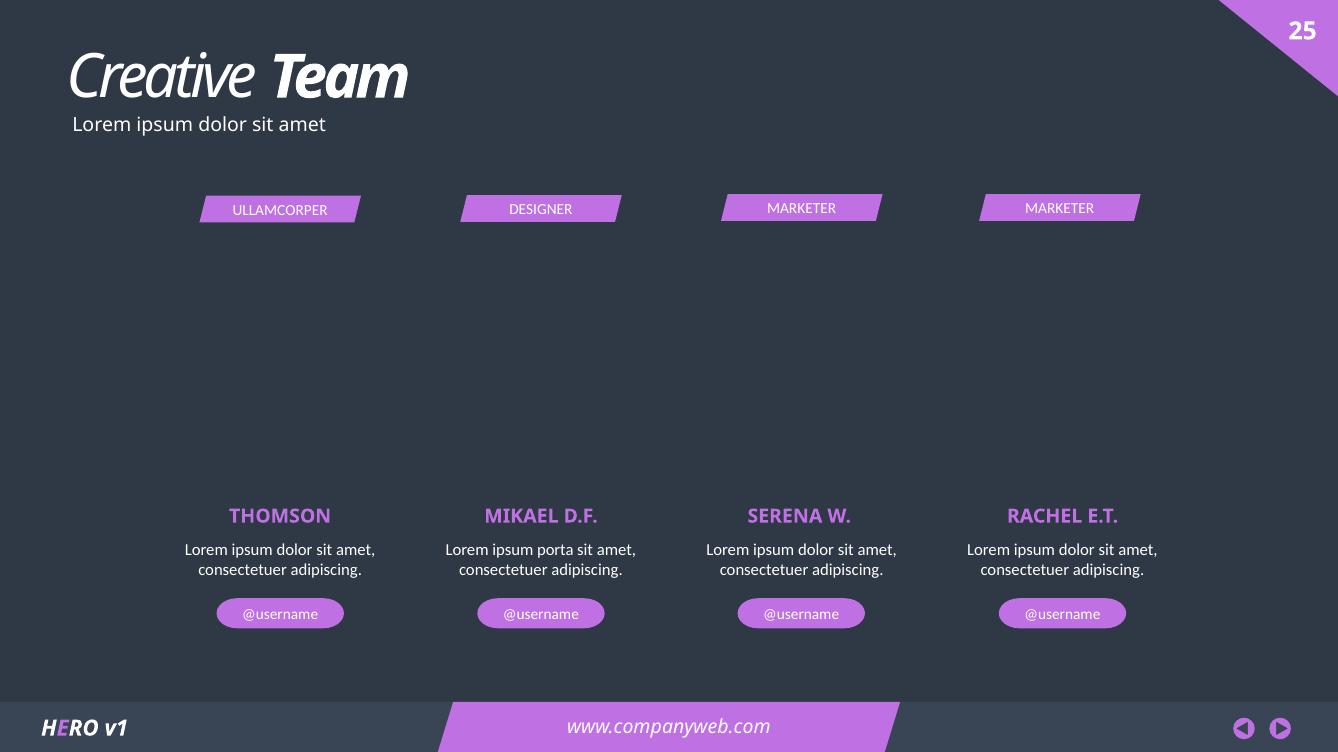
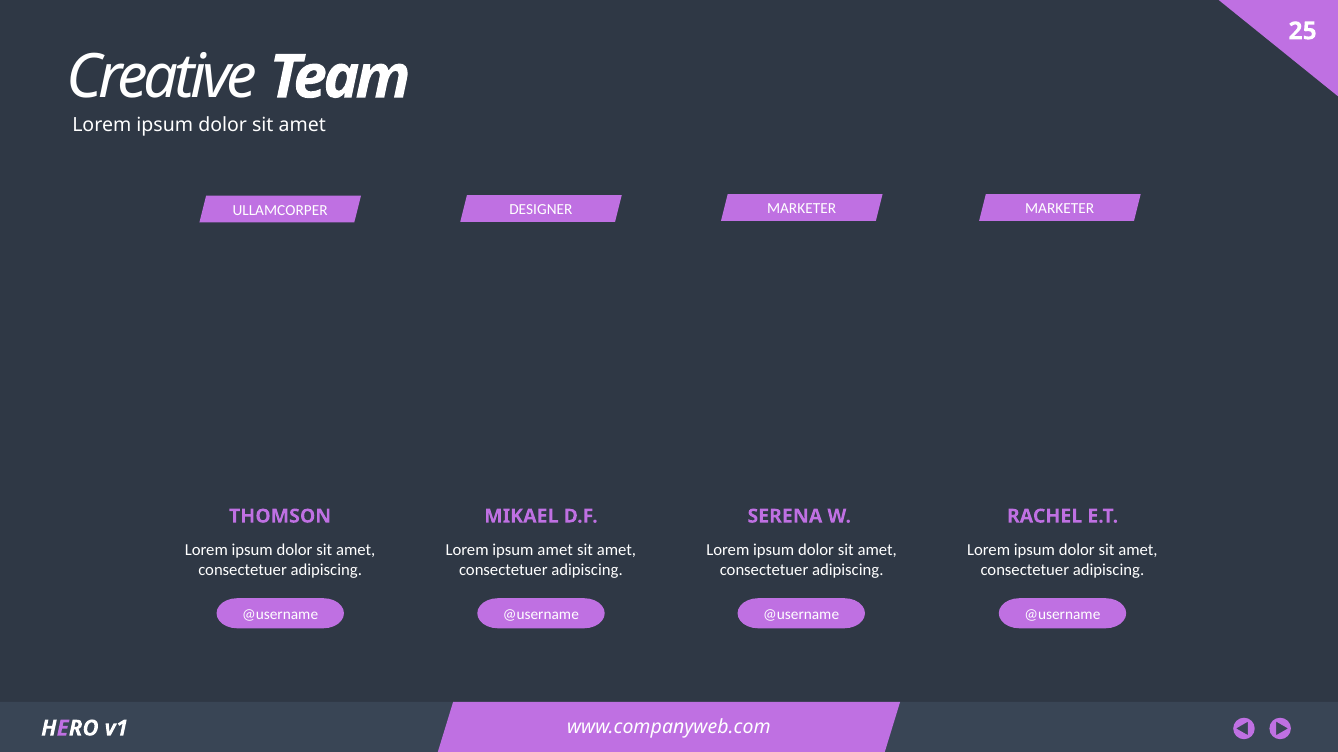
ipsum porta: porta -> amet
